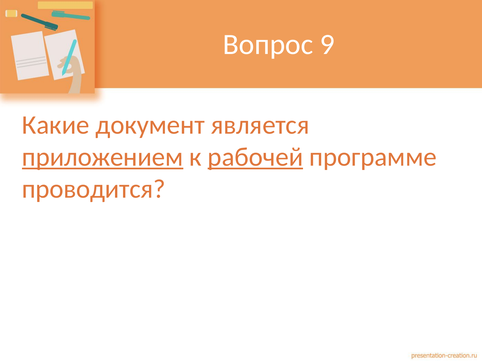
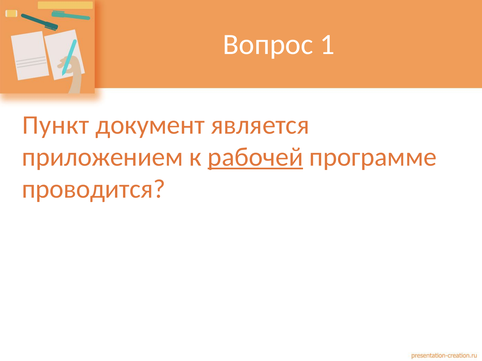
9: 9 -> 1
Какие: Какие -> Пункт
приложением underline: present -> none
